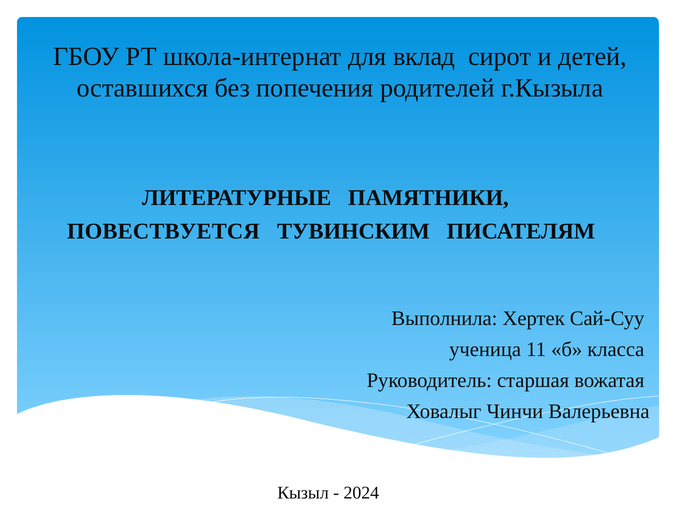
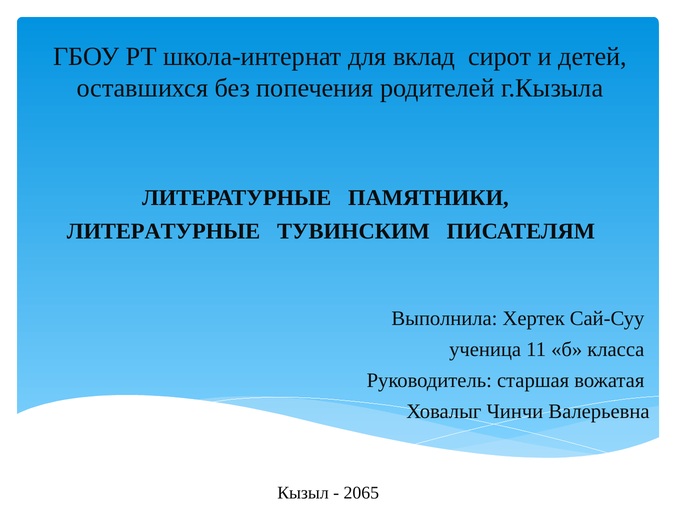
ПОВЕСТВУЕТСЯ at (163, 232): ПОВЕСТВУЕТСЯ -> ЛИТЕРАТУРНЫЕ
2024: 2024 -> 2065
